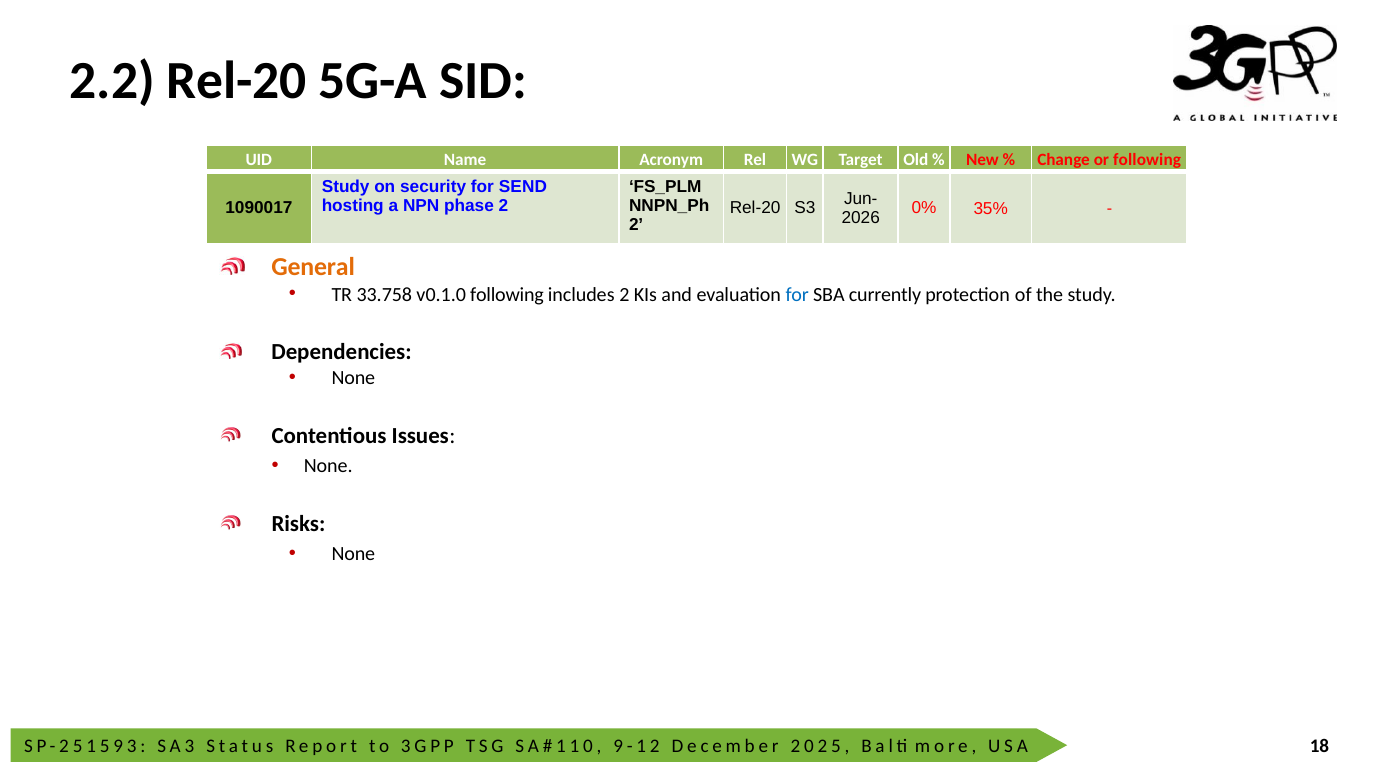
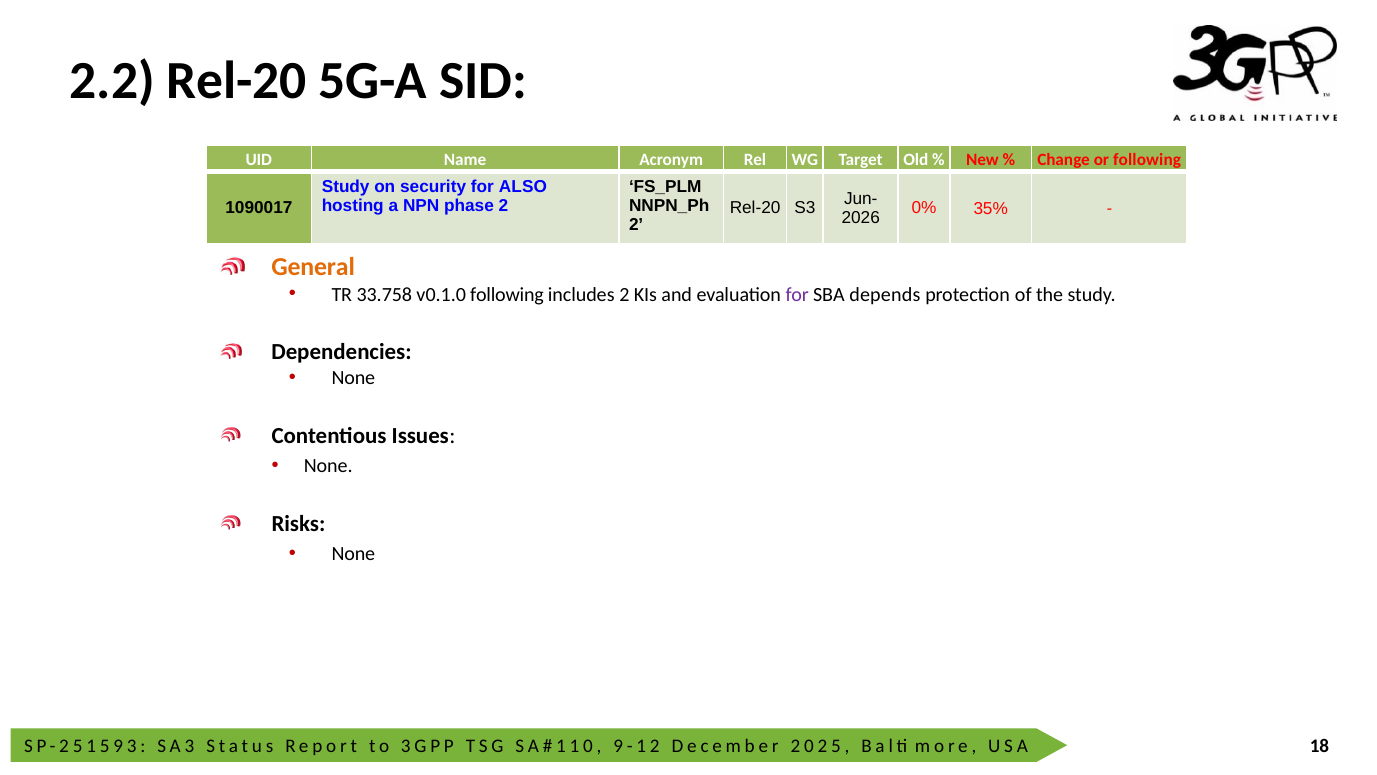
SEND: SEND -> ALSO
for at (797, 294) colour: blue -> purple
currently: currently -> depends
